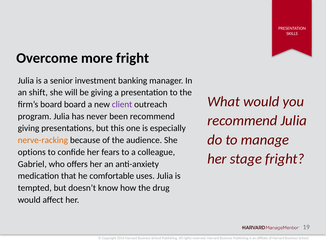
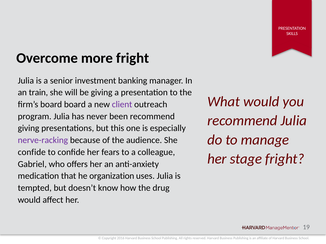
shift: shift -> train
nerve-racking colour: orange -> purple
options at (32, 152): options -> confide
comfortable: comfortable -> organization
